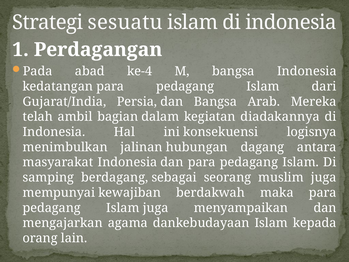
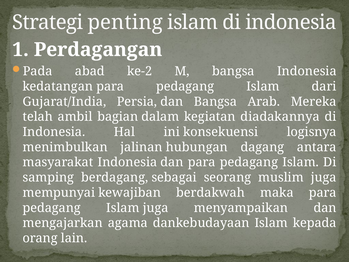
sesuatu: sesuatu -> penting
ke-4: ke-4 -> ke-2
